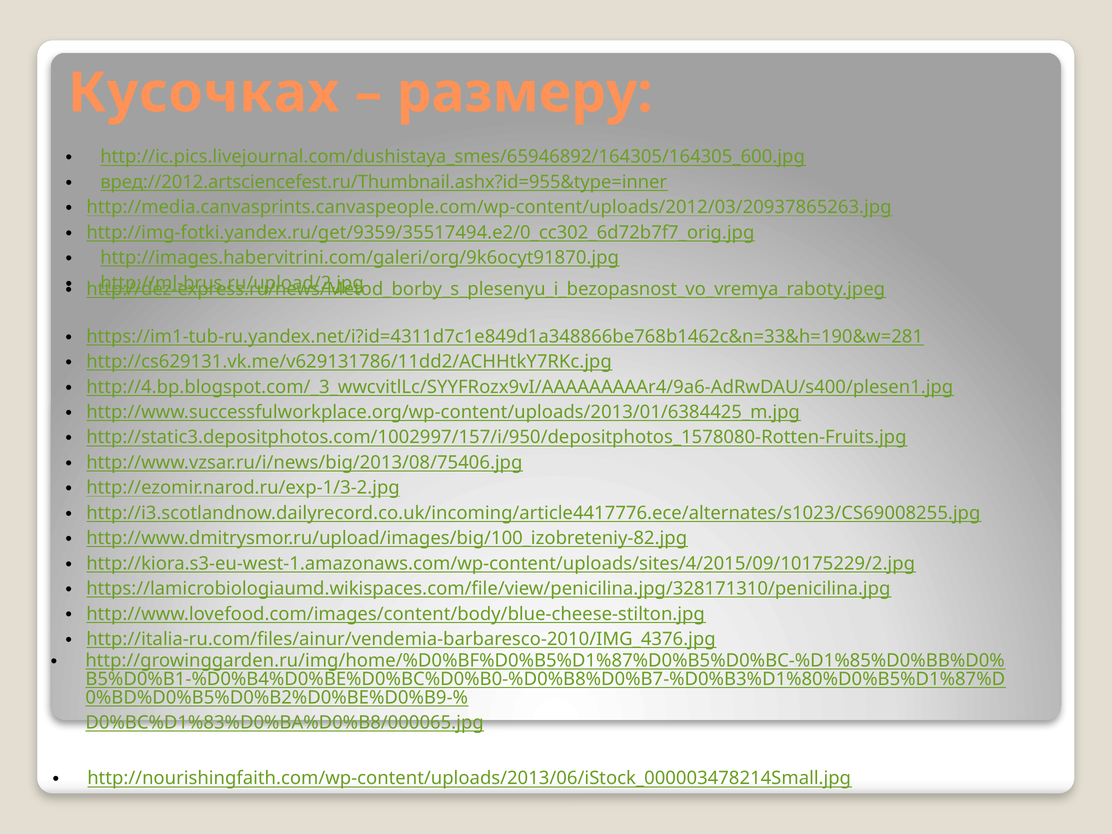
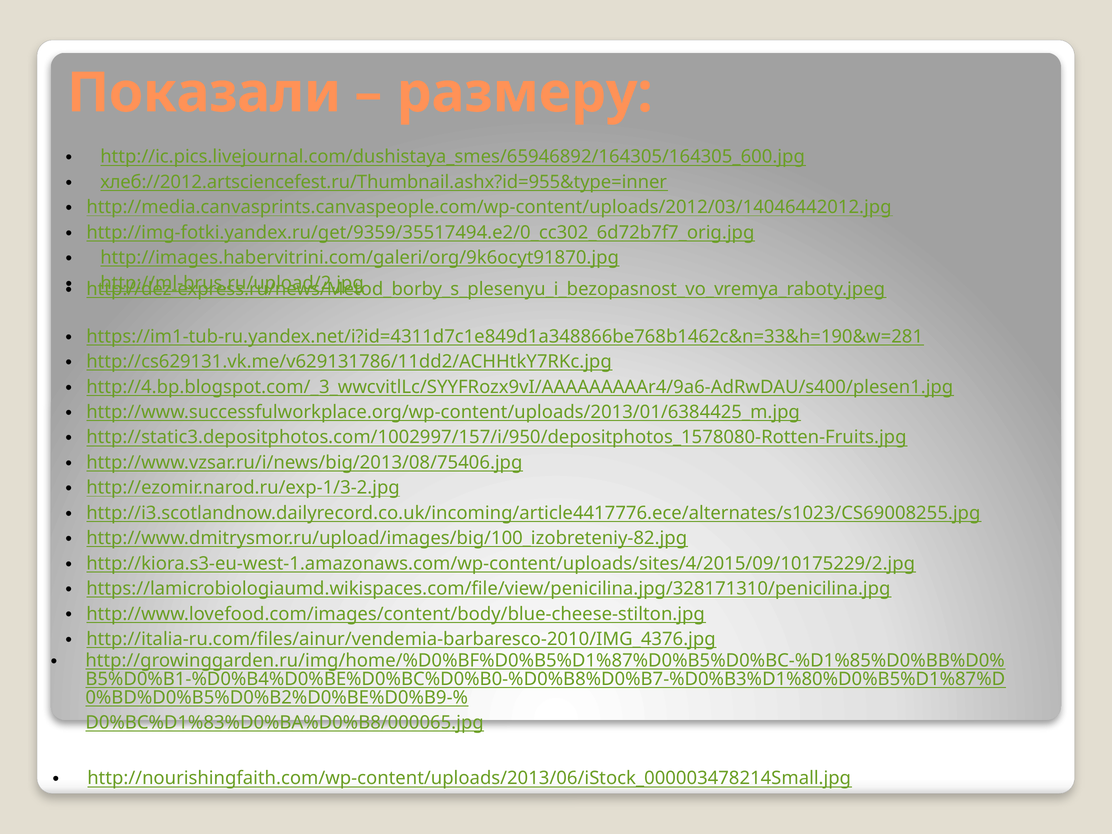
Кусочках: Кусочках -> Показали
вред://2012.artsciencefest.ru/Thumbnail.ashx?id=955&type=inner: вред://2012.artsciencefest.ru/Thumbnail.ashx?id=955&type=inner -> хлеб://2012.artsciencefest.ru/Thumbnail.ashx?id=955&type=inner
http://media.canvasprints.canvaspeople.com/wp-content/uploads/2012/03/20937865263.jpg: http://media.canvasprints.canvaspeople.com/wp-content/uploads/2012/03/20937865263.jpg -> http://media.canvasprints.canvaspeople.com/wp-content/uploads/2012/03/14046442012.jpg
